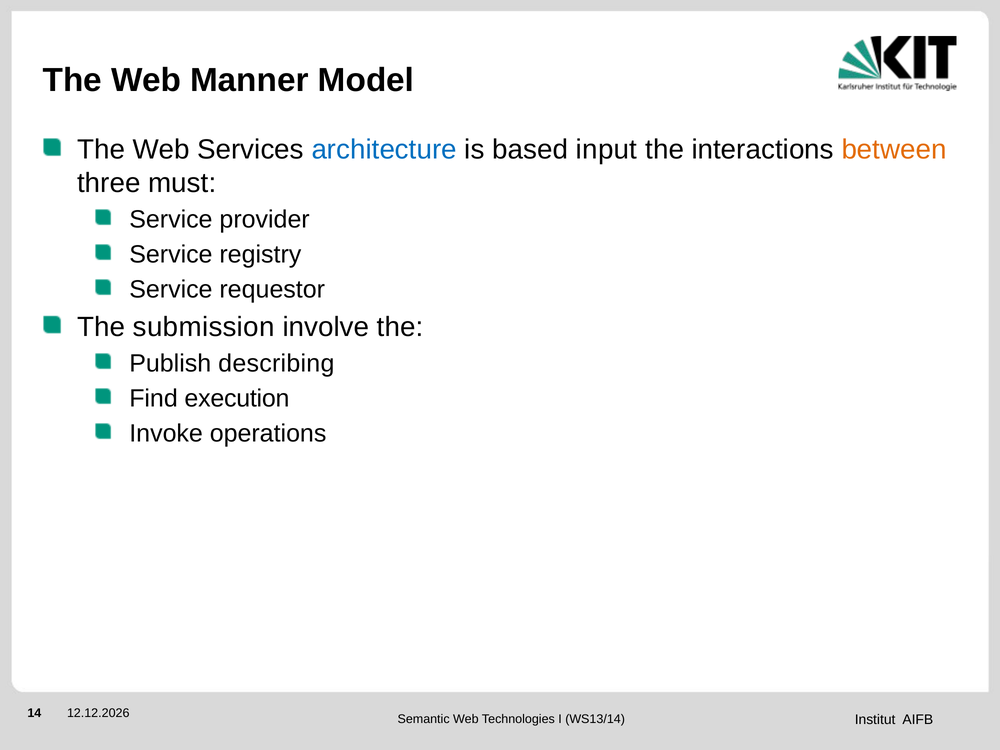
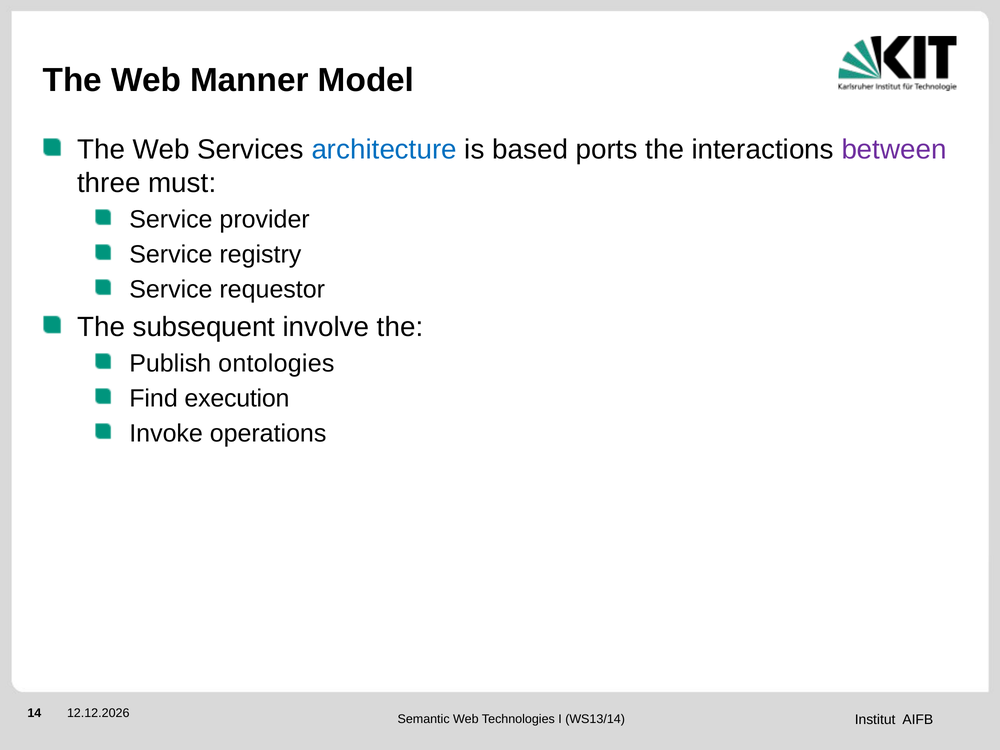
input: input -> ports
between colour: orange -> purple
submission: submission -> subsequent
describing: describing -> ontologies
